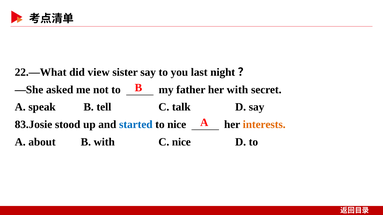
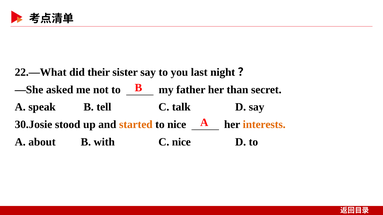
view: view -> their
her with: with -> than
83.Josie: 83.Josie -> 30.Josie
started colour: blue -> orange
